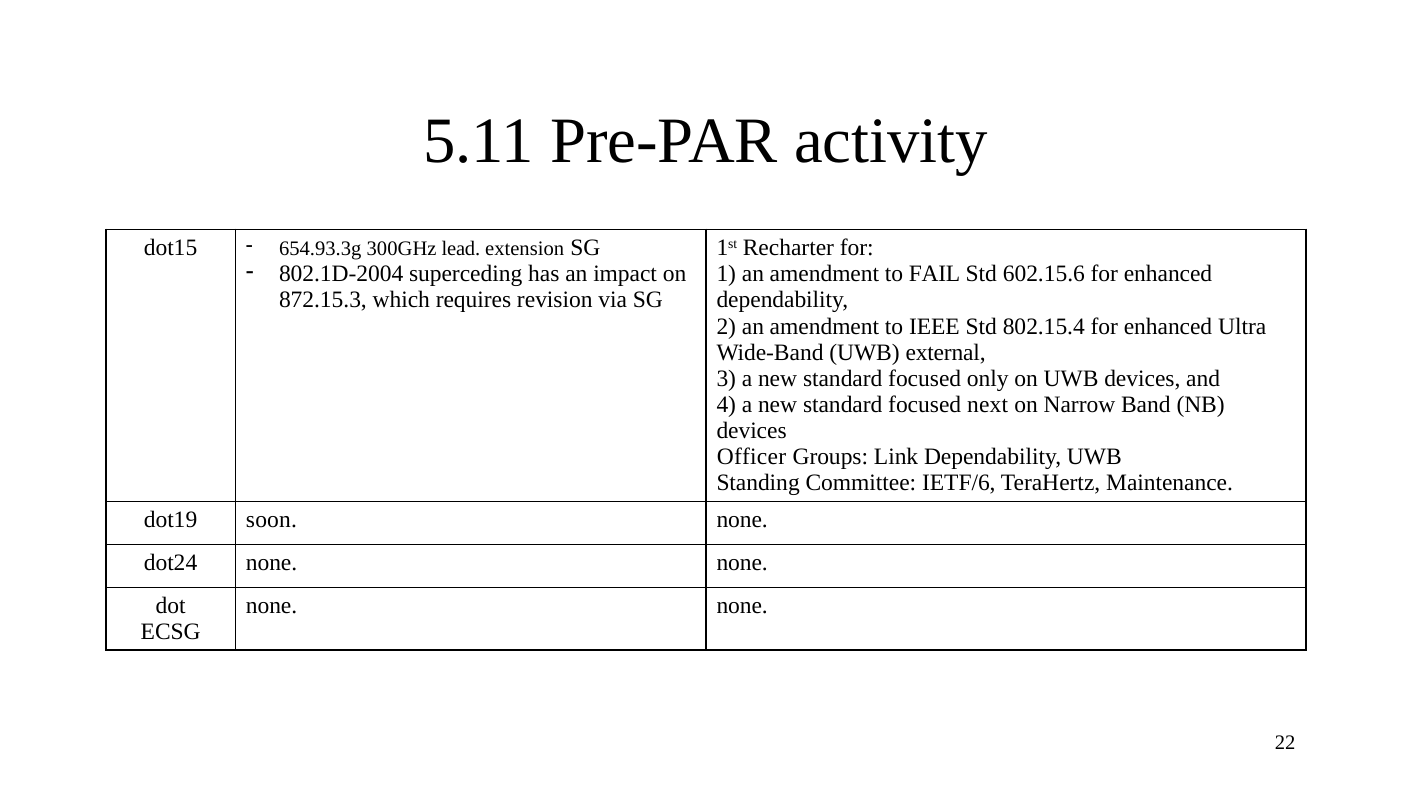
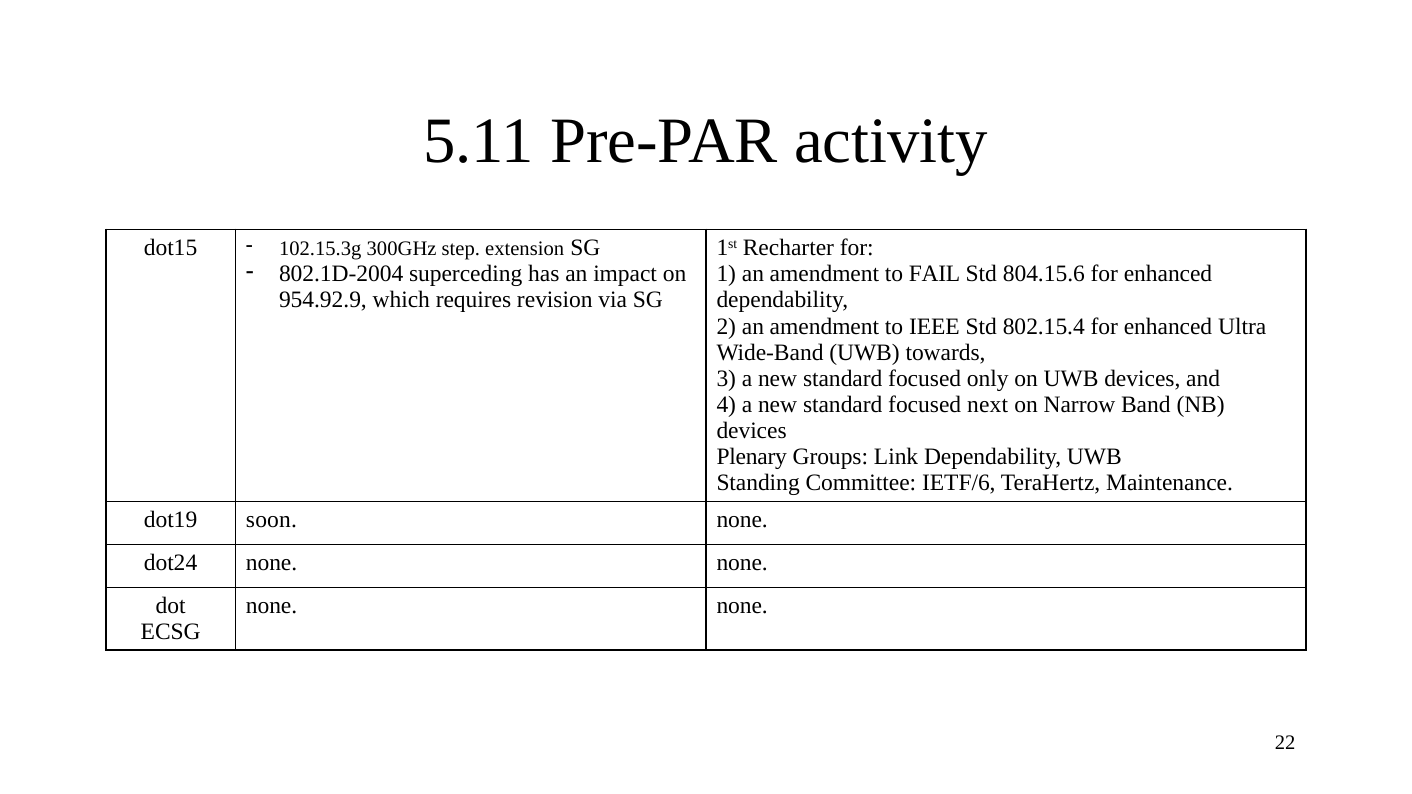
654.93.3g: 654.93.3g -> 102.15.3g
lead: lead -> step
602.15.6: 602.15.6 -> 804.15.6
872.15.3: 872.15.3 -> 954.92.9
external: external -> towards
Officer: Officer -> Plenary
